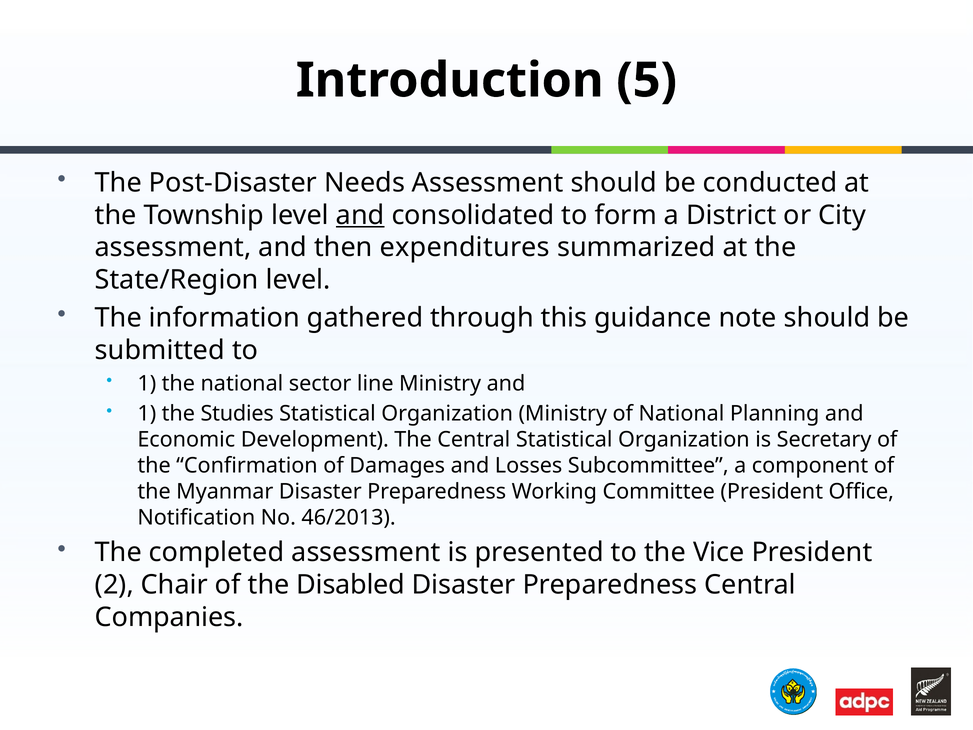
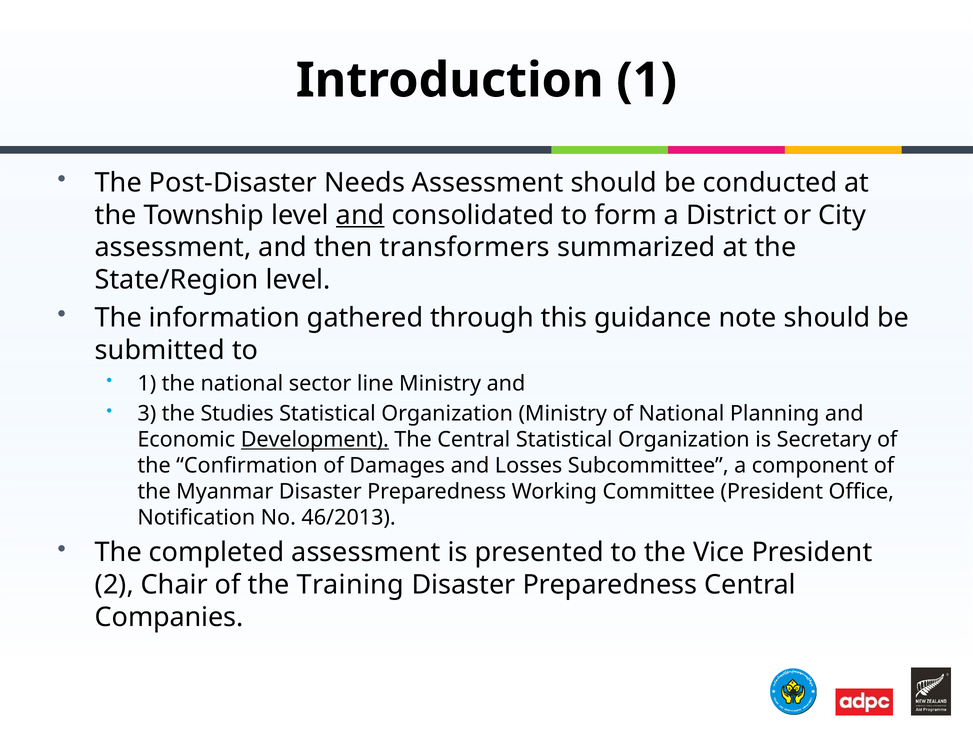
Introduction 5: 5 -> 1
expenditures: expenditures -> transformers
1 at (147, 414): 1 -> 3
Development underline: none -> present
Disabled: Disabled -> Training
